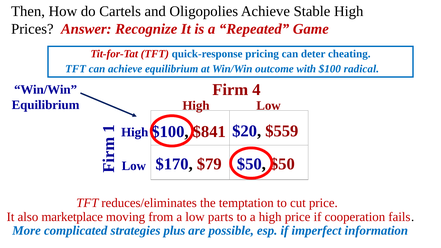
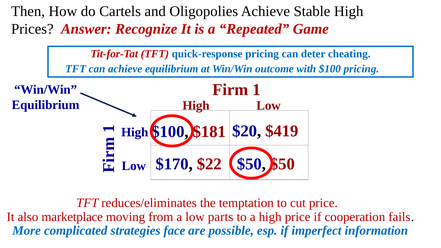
$100 radical: radical -> pricing
Firm 4: 4 -> 1
$559: $559 -> $419
$841: $841 -> $181
$79: $79 -> $22
plus: plus -> face
